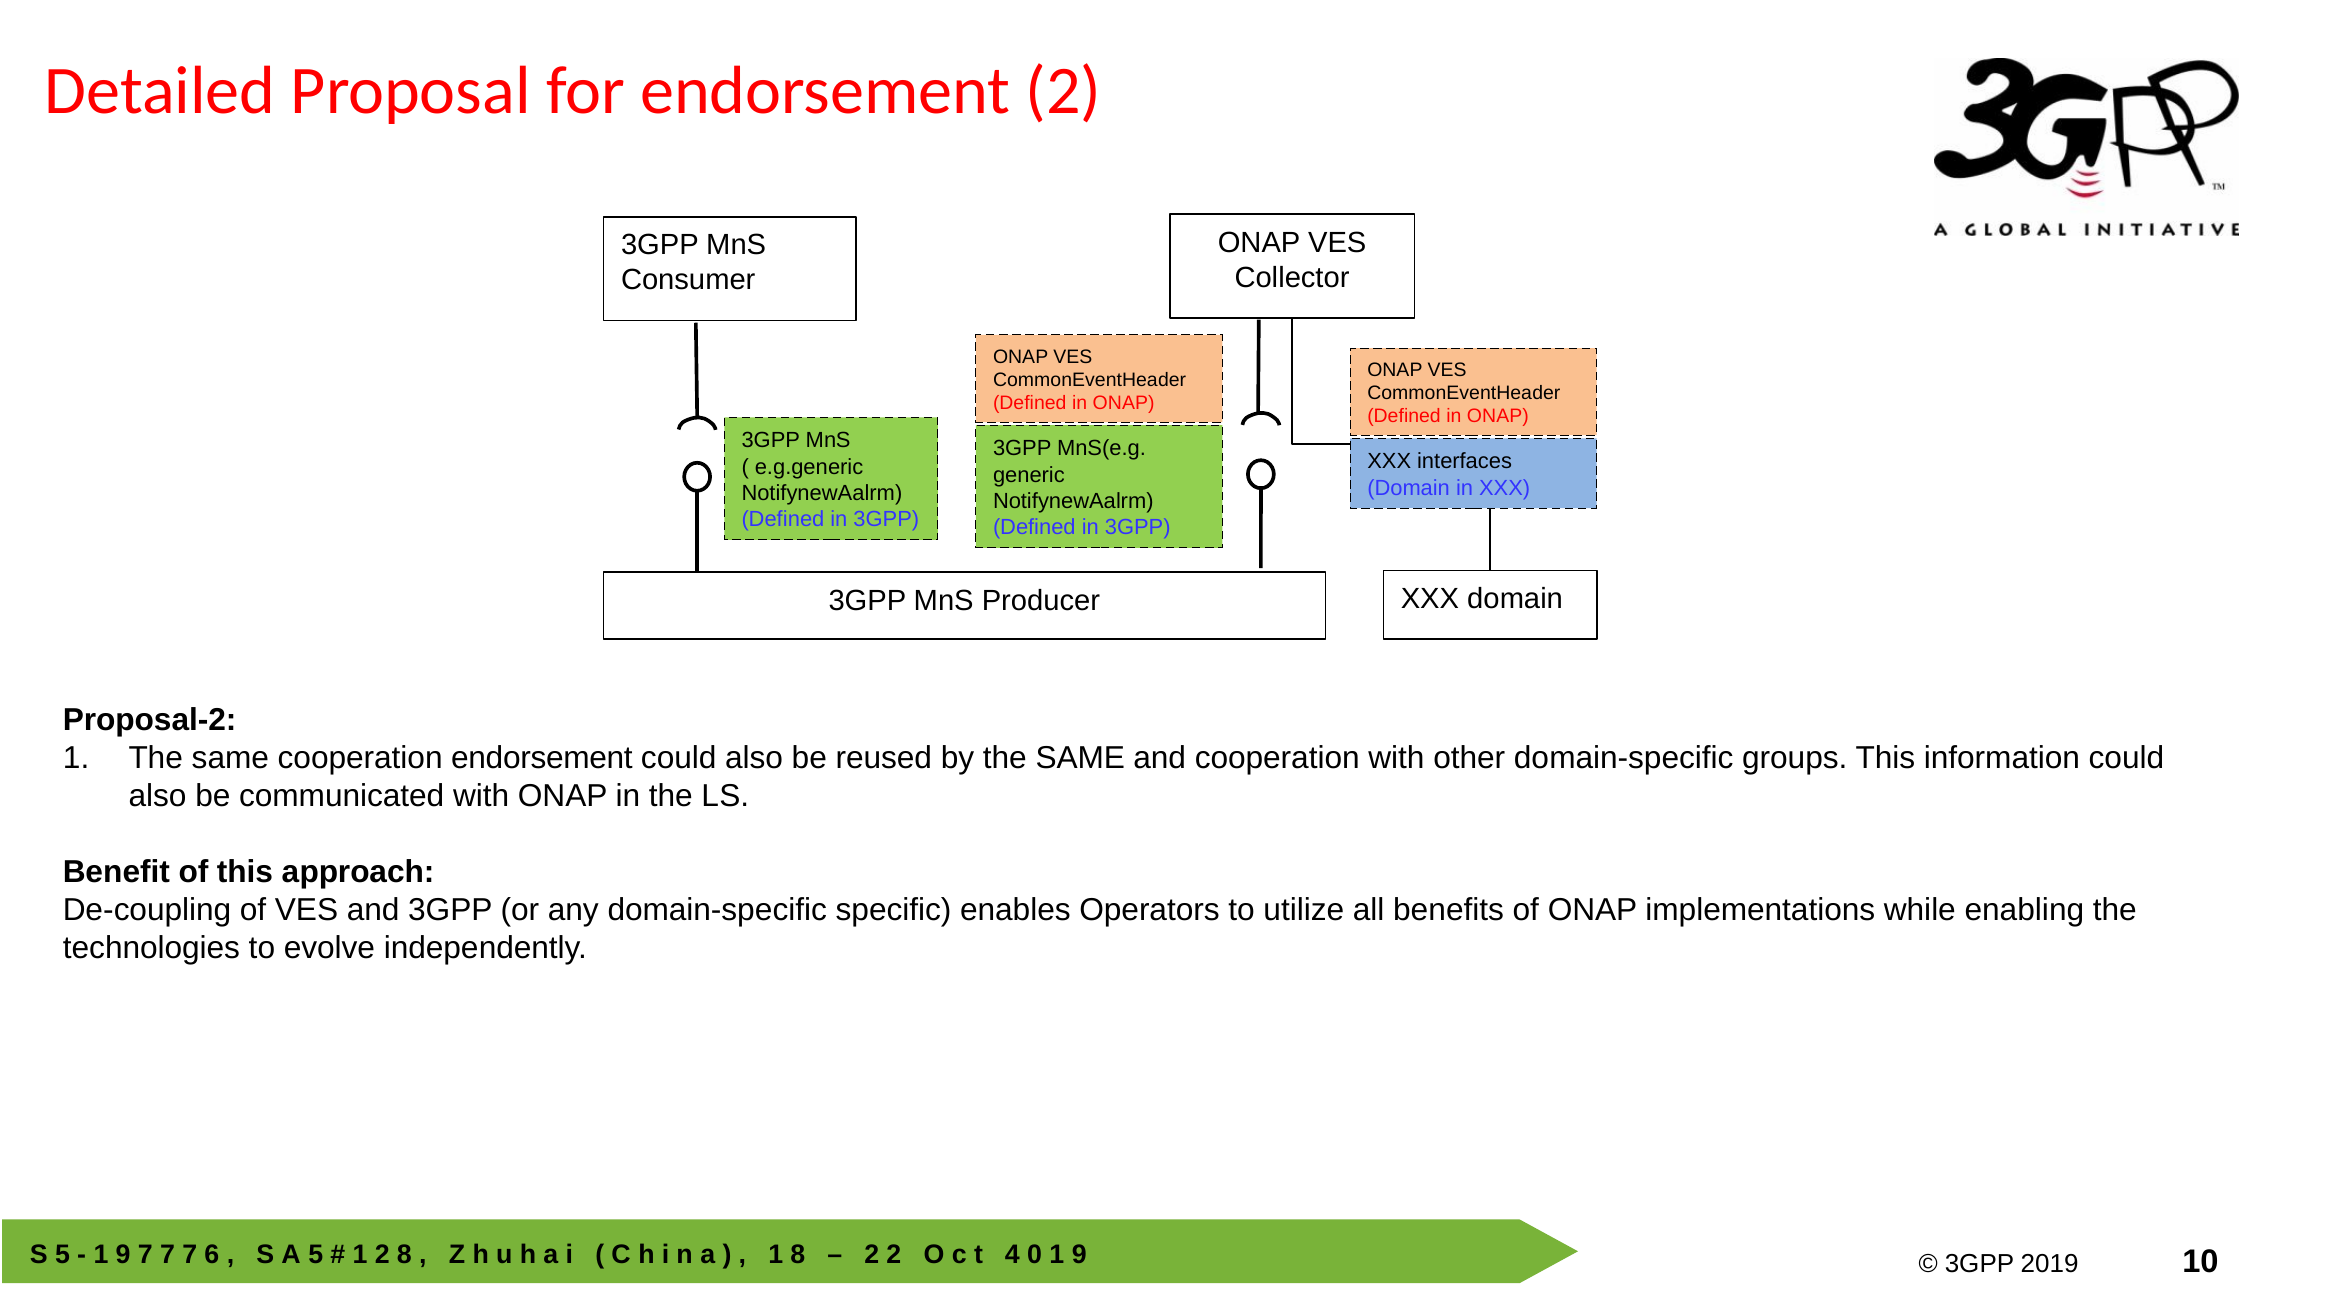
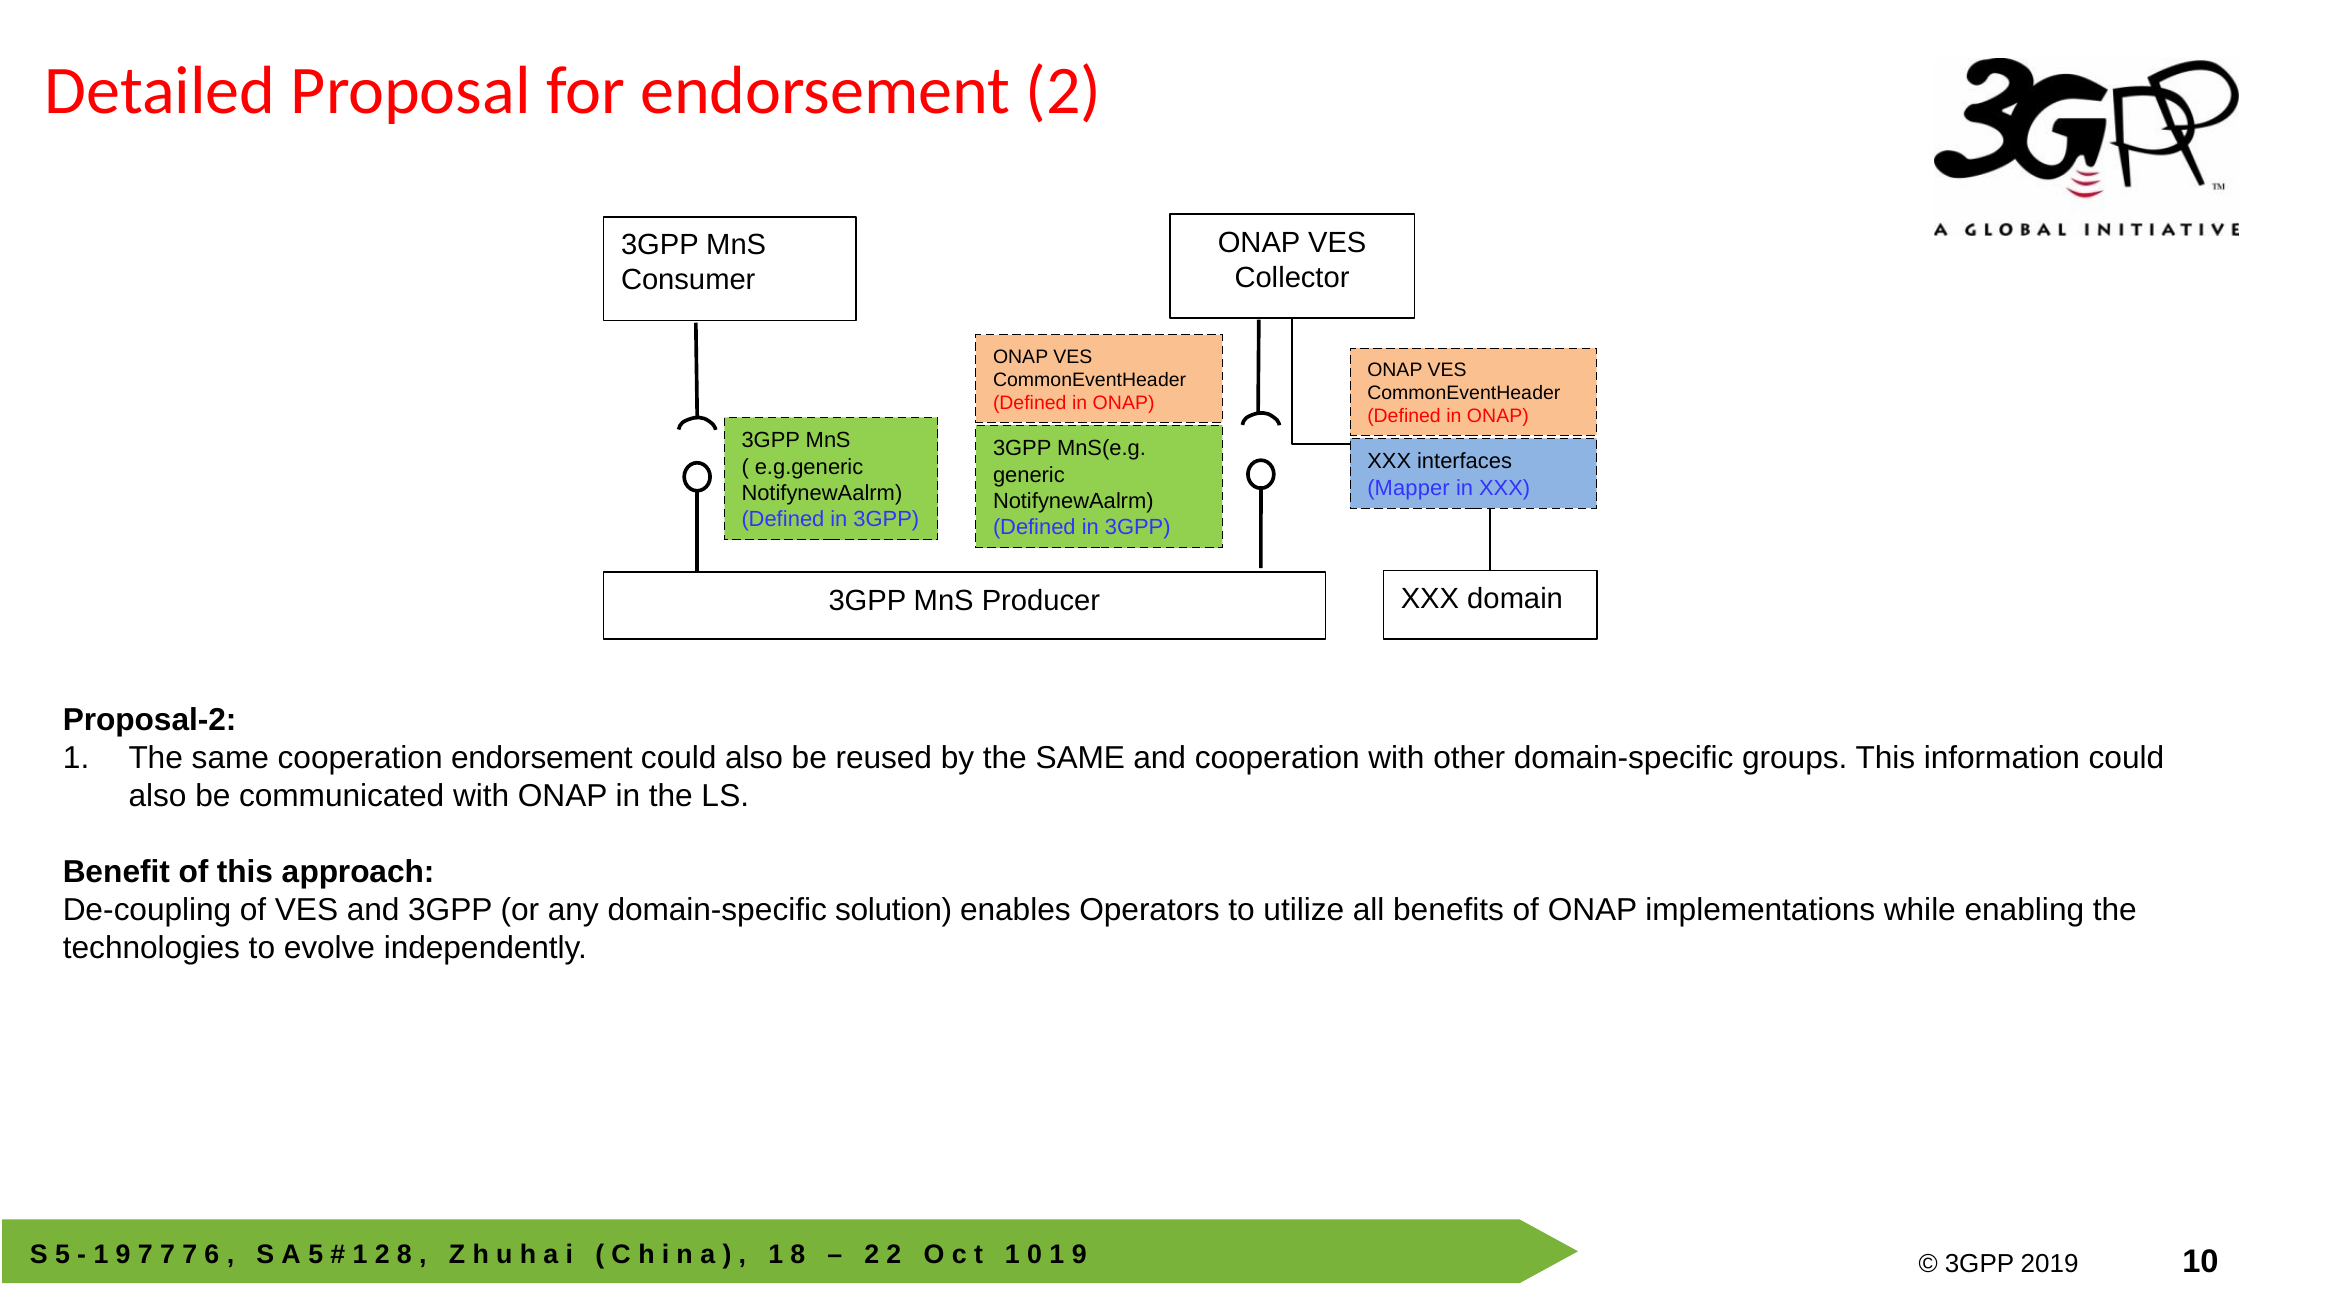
Domain at (1409, 488): Domain -> Mapper
specific: specific -> solution
4 at (1012, 1255): 4 -> 1
